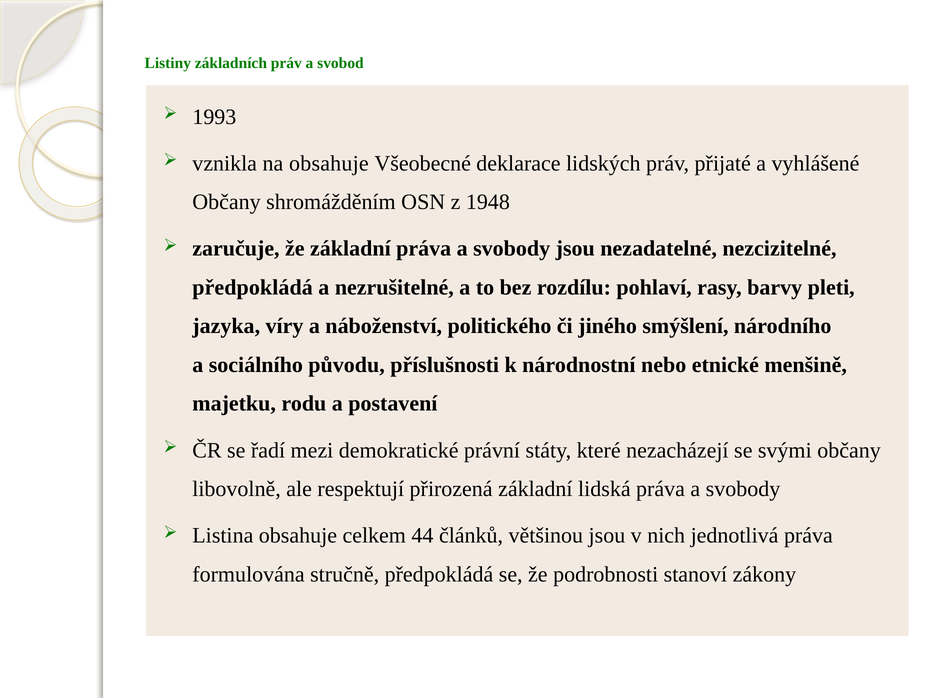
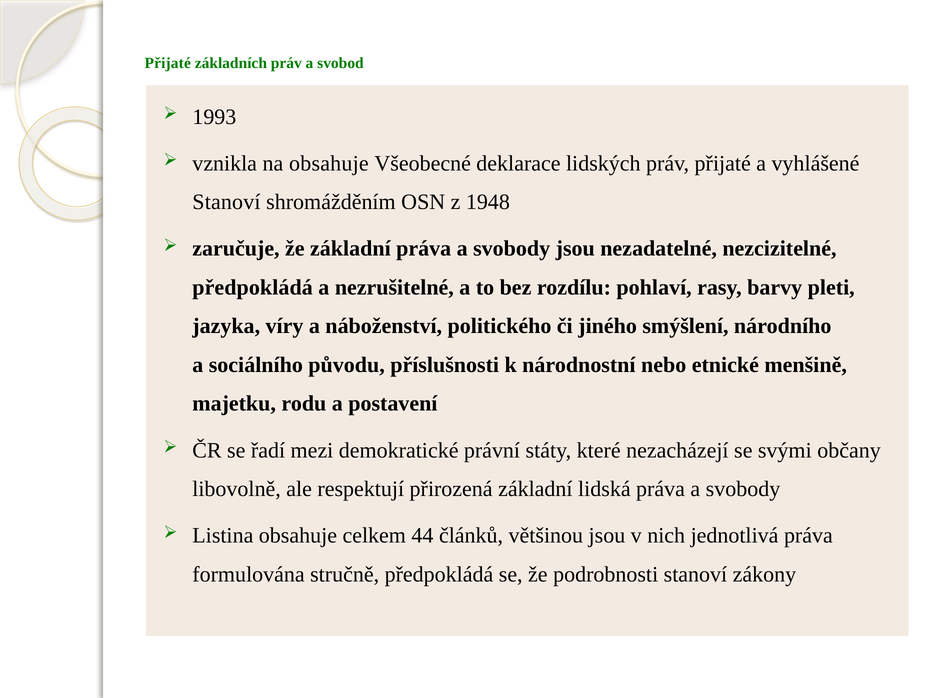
Listiny at (168, 63): Listiny -> Přijaté
Občany at (227, 202): Občany -> Stanoví
